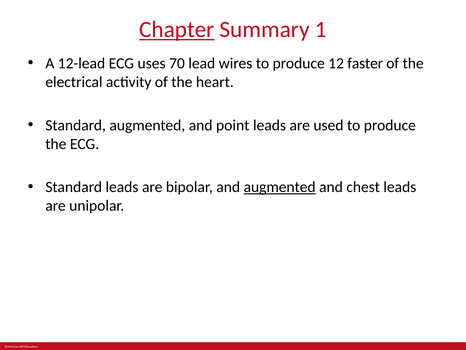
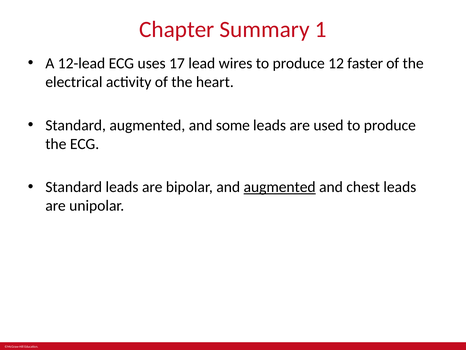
Chapter underline: present -> none
70: 70 -> 17
point: point -> some
